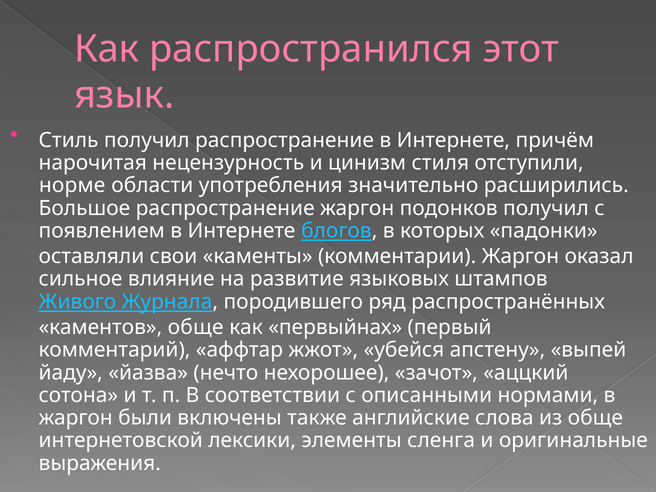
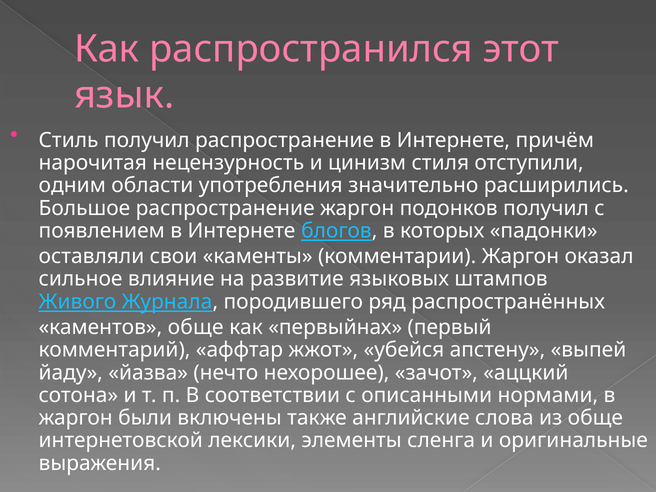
норме: норме -> одним
